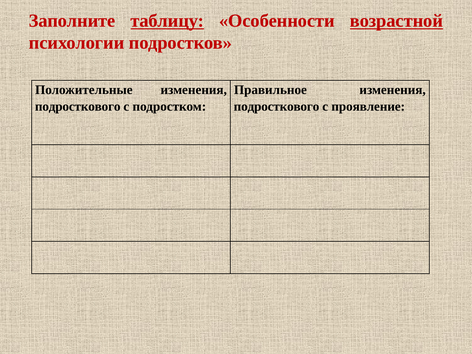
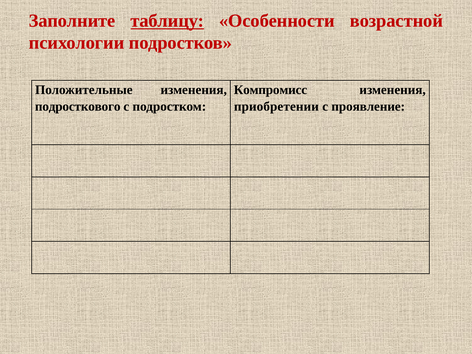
возрастной underline: present -> none
Правильное: Правильное -> Компромисс
подросткового at (277, 107): подросткового -> приобретении
